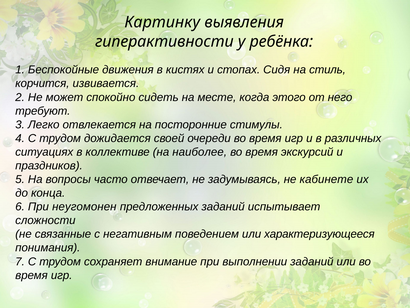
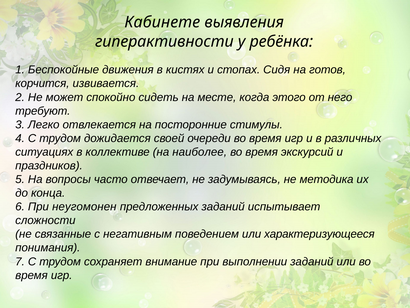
Картинку: Картинку -> Кабинете
стиль: стиль -> готов
кабинете: кабинете -> методика
